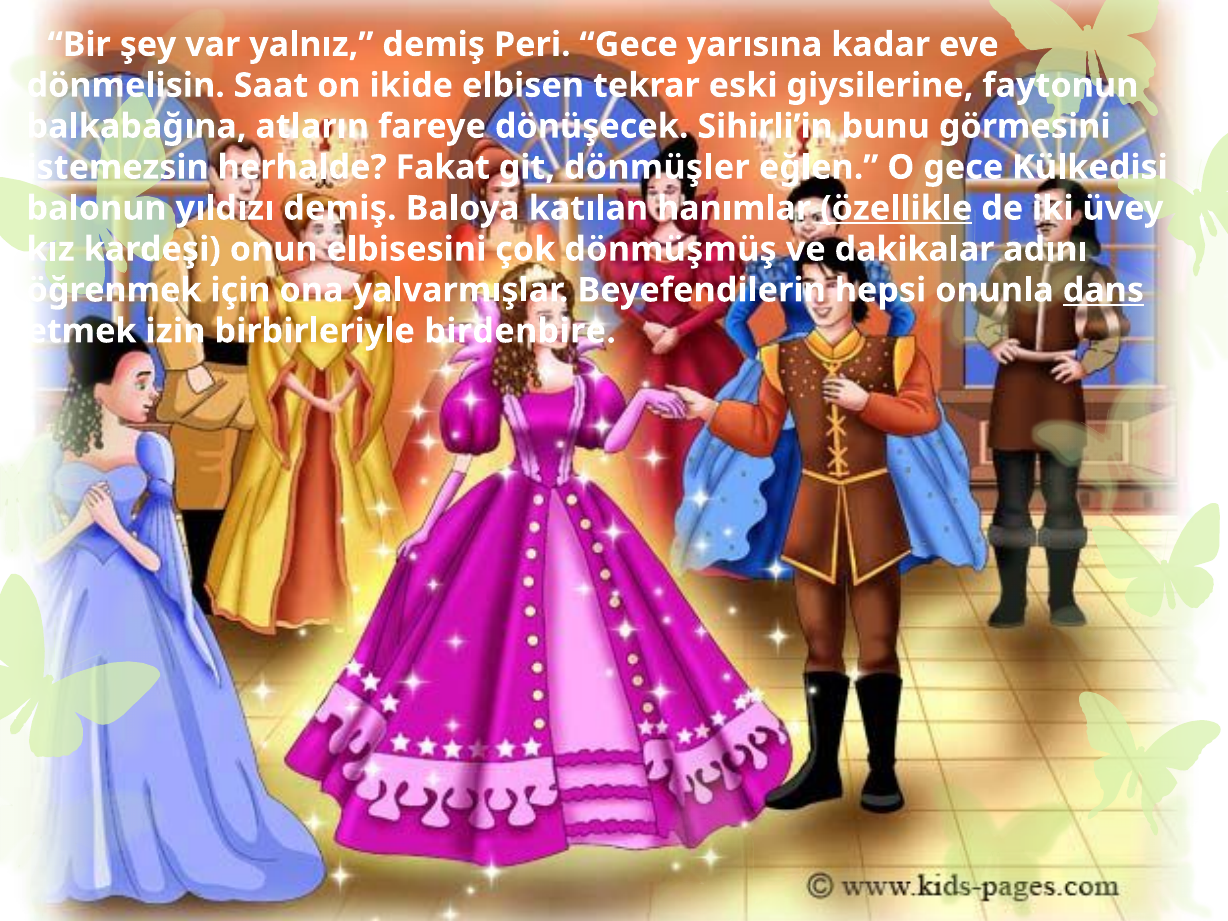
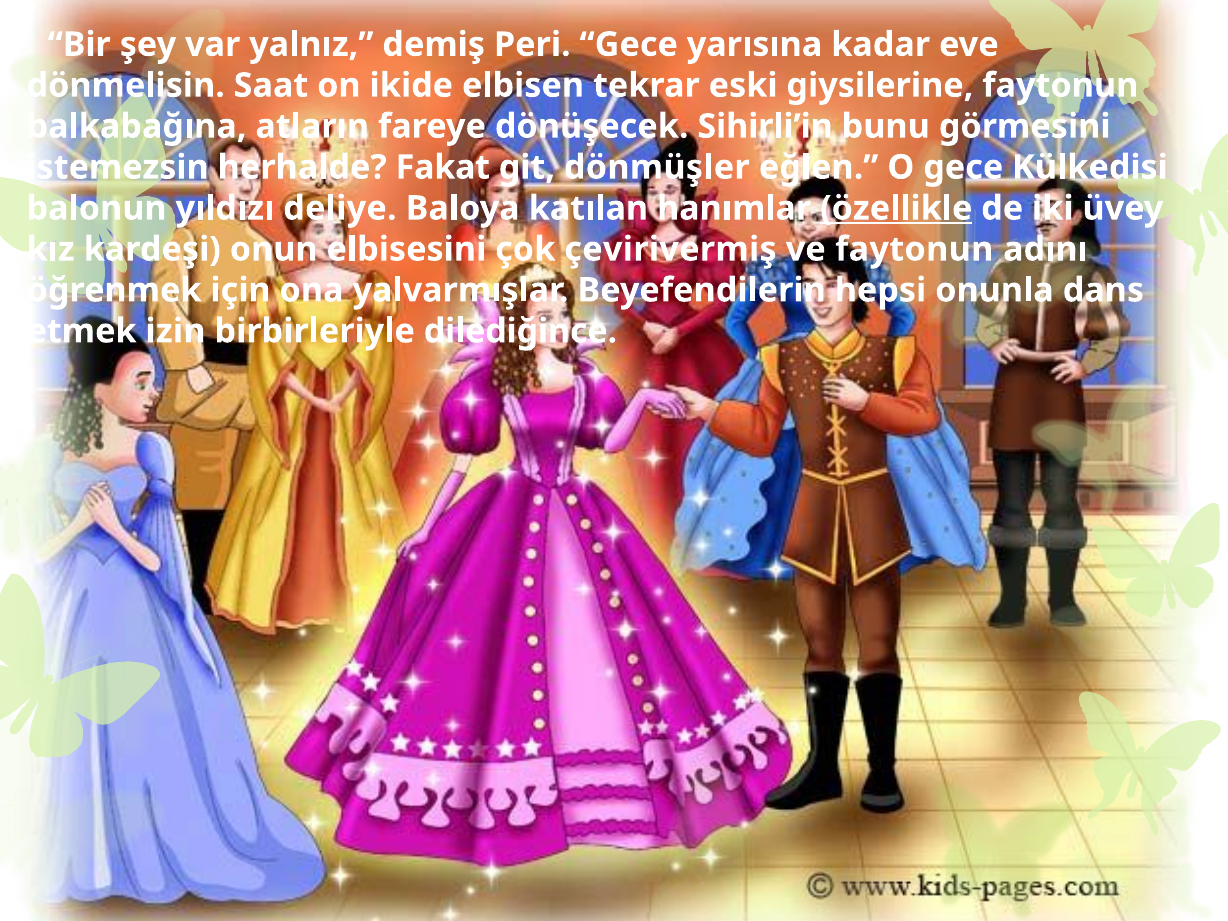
yıldızı demiş: demiş -> deliye
dönmüşmüş: dönmüşmüş -> çevirivermiş
ve dakikalar: dakikalar -> faytonun
dans underline: present -> none
birdenbire: birdenbire -> dilediğince
